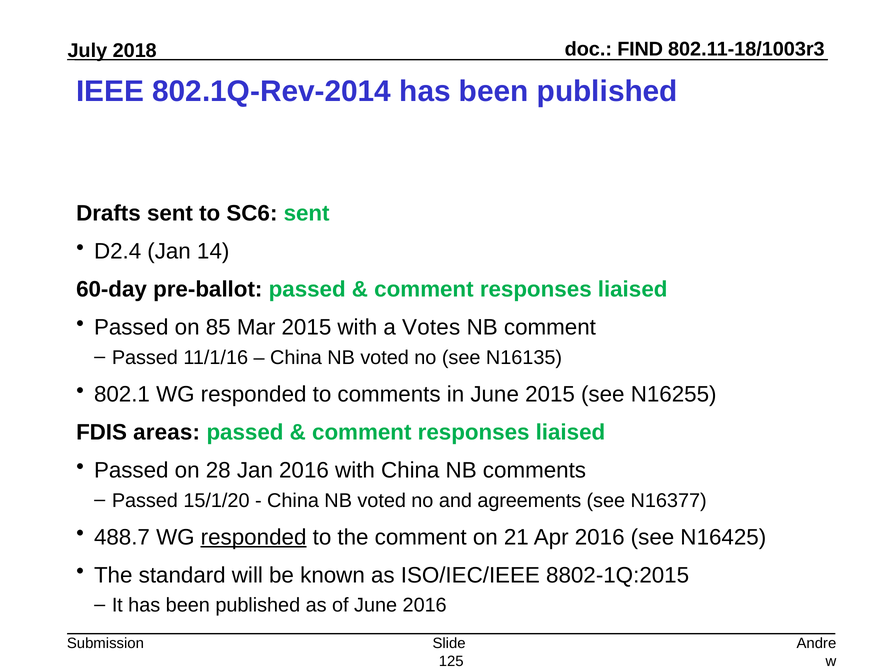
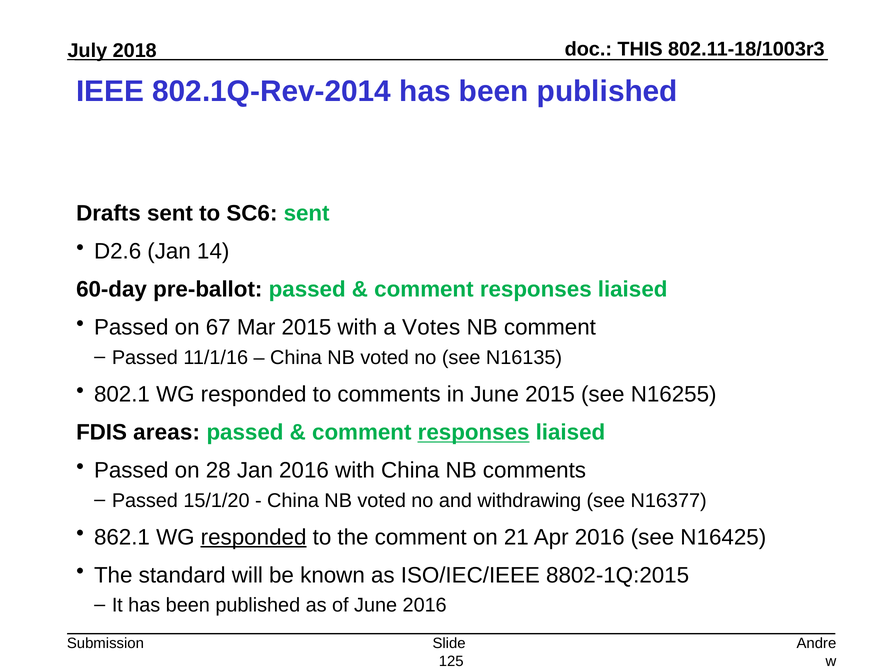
FIND: FIND -> THIS
D2.4: D2.4 -> D2.6
85: 85 -> 67
responses at (474, 433) underline: none -> present
agreements: agreements -> withdrawing
488.7: 488.7 -> 862.1
